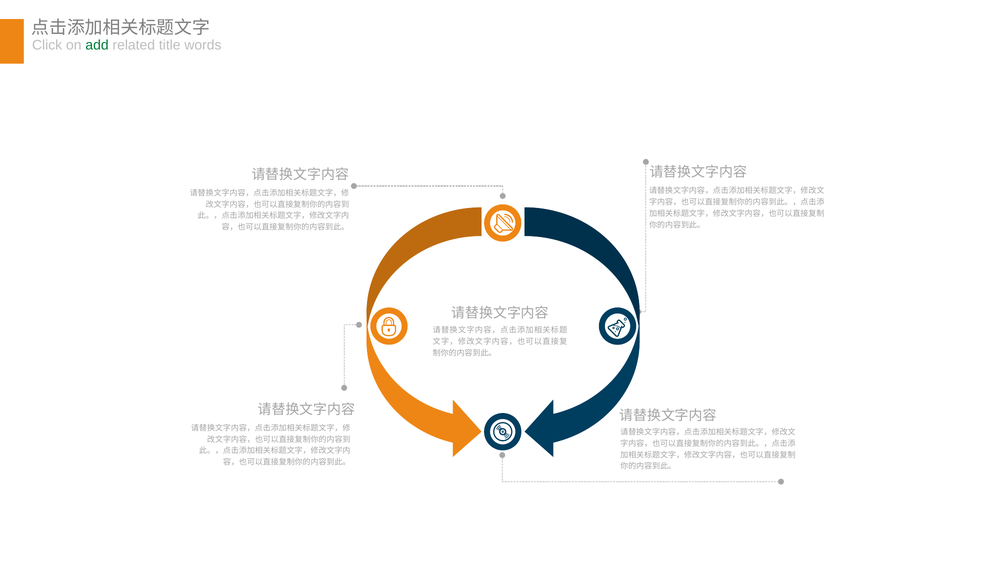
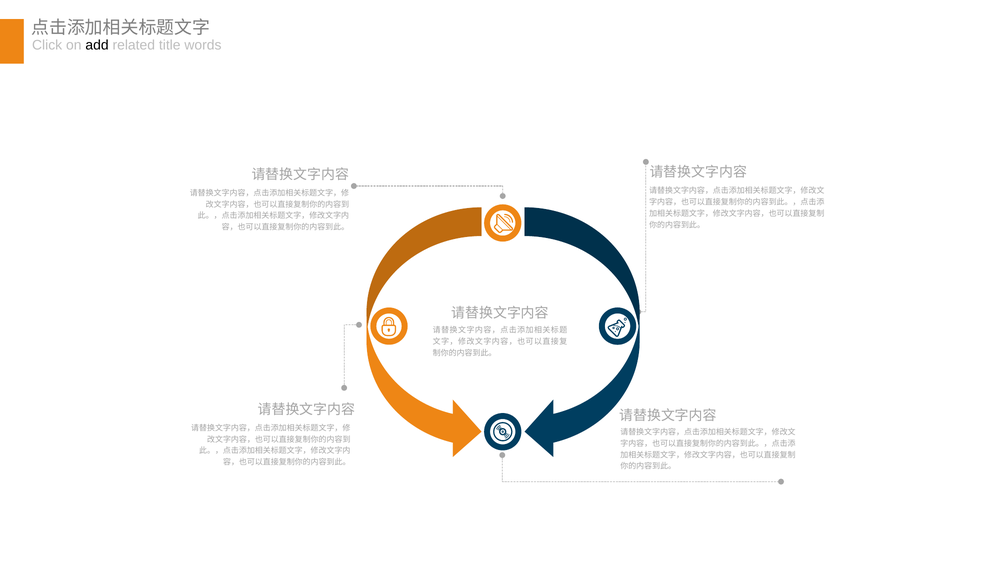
add colour: green -> black
